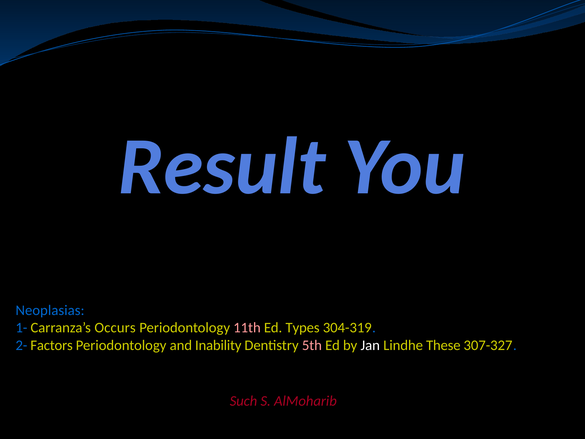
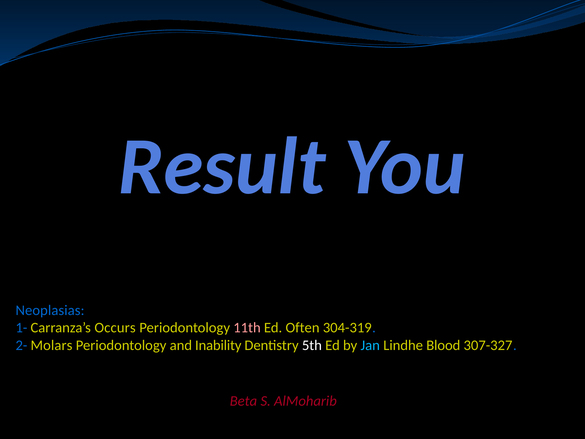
Types: Types -> Often
Factors: Factors -> Molars
5th colour: pink -> white
Jan colour: white -> light blue
These: These -> Blood
Such: Such -> Beta
